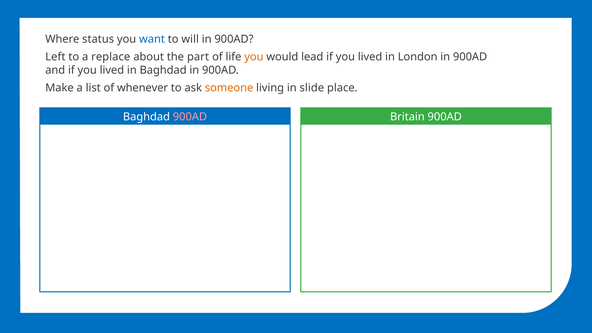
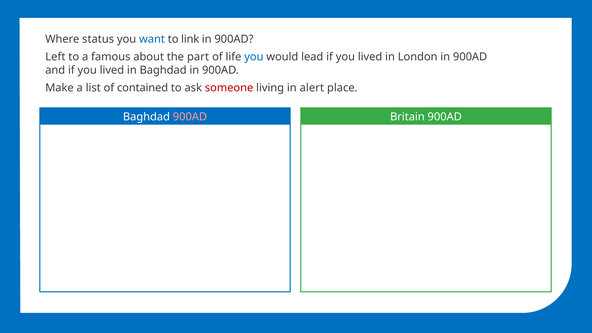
will: will -> link
replace: replace -> famous
you at (254, 57) colour: orange -> blue
whenever: whenever -> contained
someone colour: orange -> red
slide: slide -> alert
